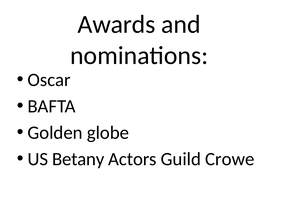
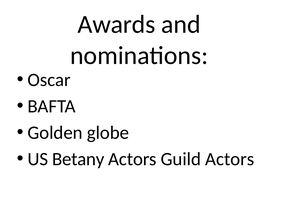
Guild Crowe: Crowe -> Actors
